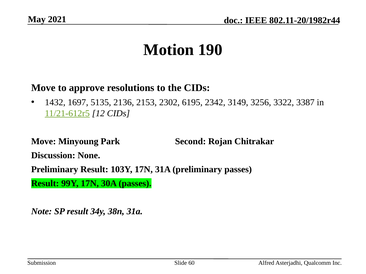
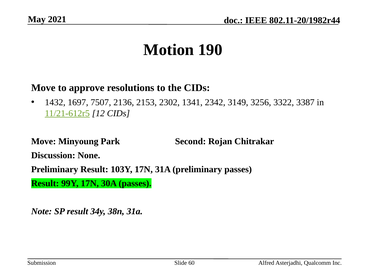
5135: 5135 -> 7507
6195: 6195 -> 1341
